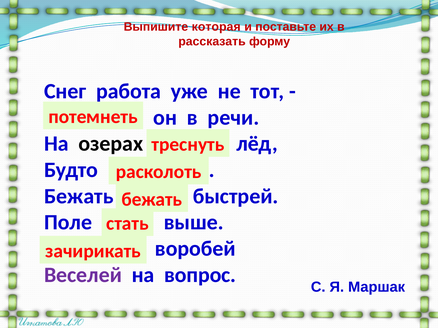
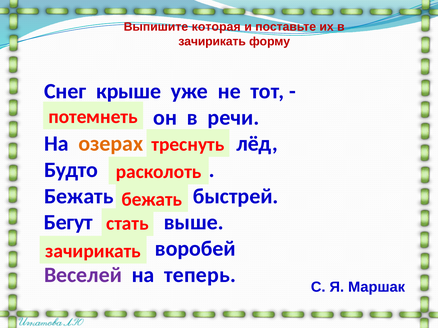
рассказать at (212, 41): рассказать -> зачирикать
работа: работа -> крыше
озерах colour: black -> orange
Поле at (68, 223): Поле -> Бегут
вопрос: вопрос -> теперь
